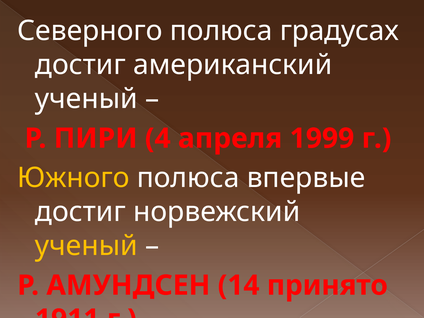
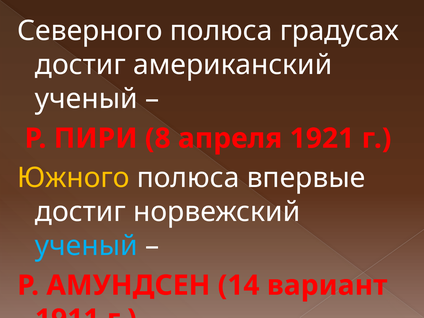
4: 4 -> 8
1999: 1999 -> 1921
ученый at (86, 246) colour: yellow -> light blue
принято: принято -> вариант
